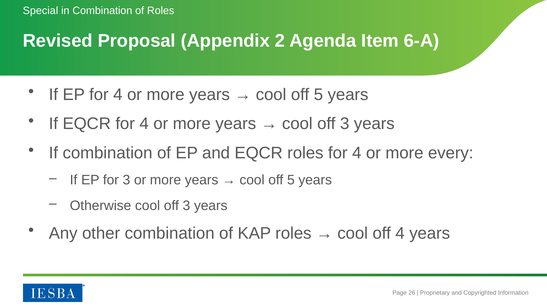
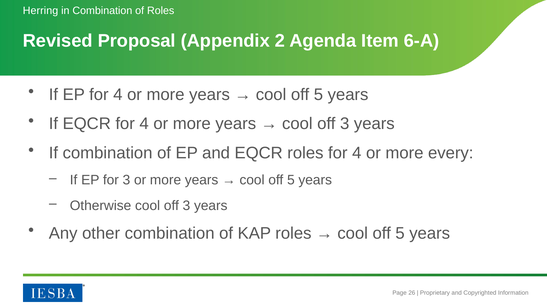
Special: Special -> Herring
4 at (400, 233): 4 -> 5
